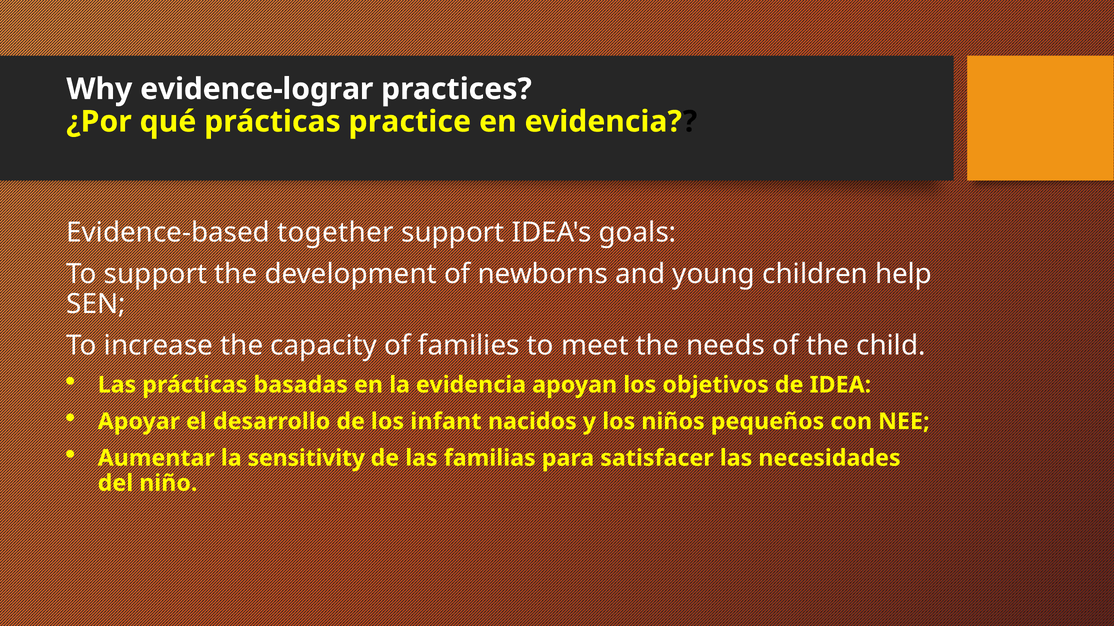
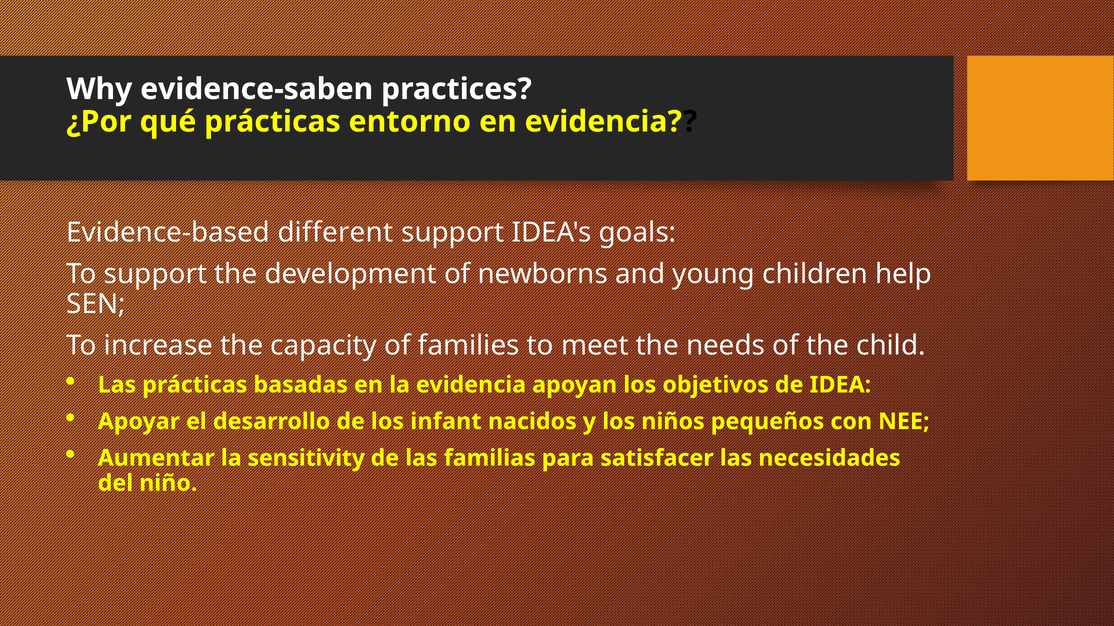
evidence-lograr: evidence-lograr -> evidence-saben
practice: practice -> entorno
together: together -> different
